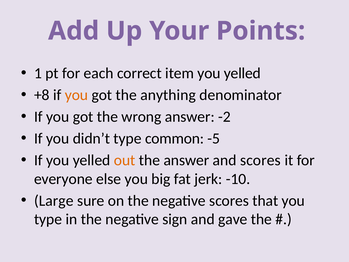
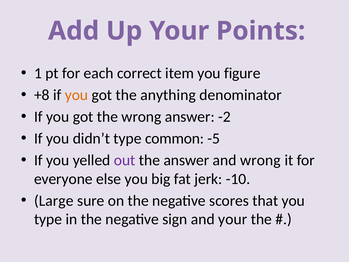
item you yelled: yelled -> figure
out colour: orange -> purple
and scores: scores -> wrong
and gave: gave -> your
